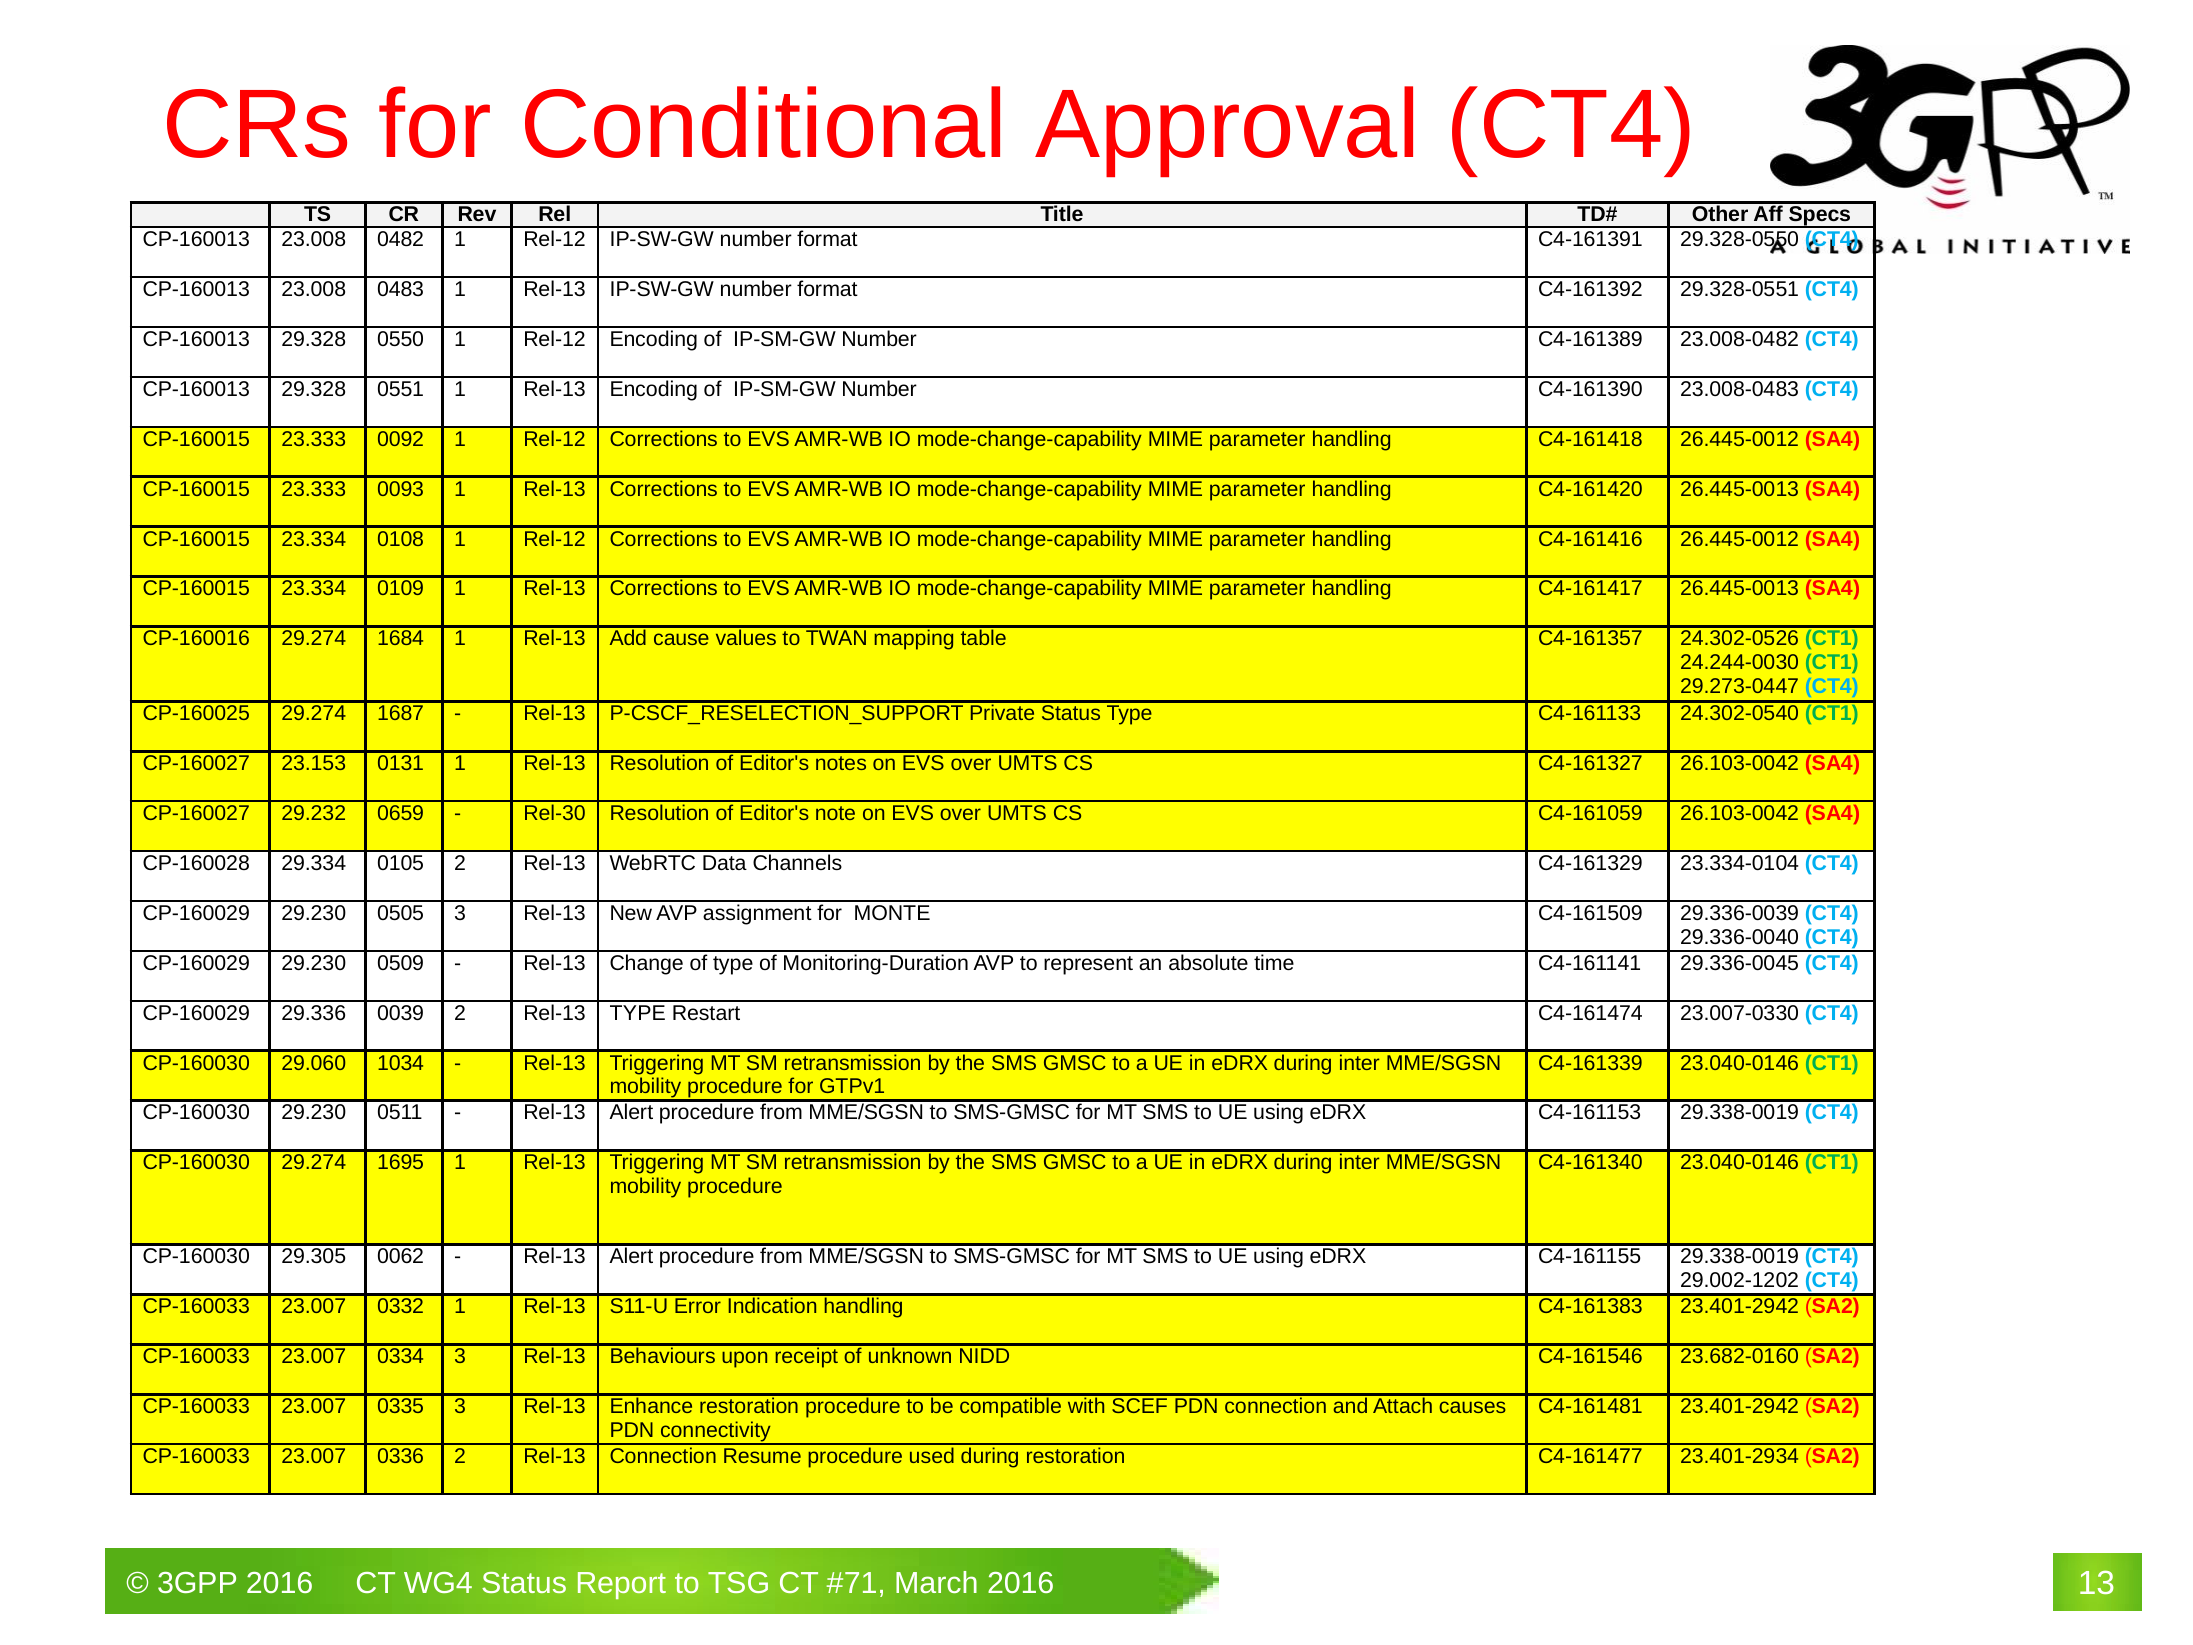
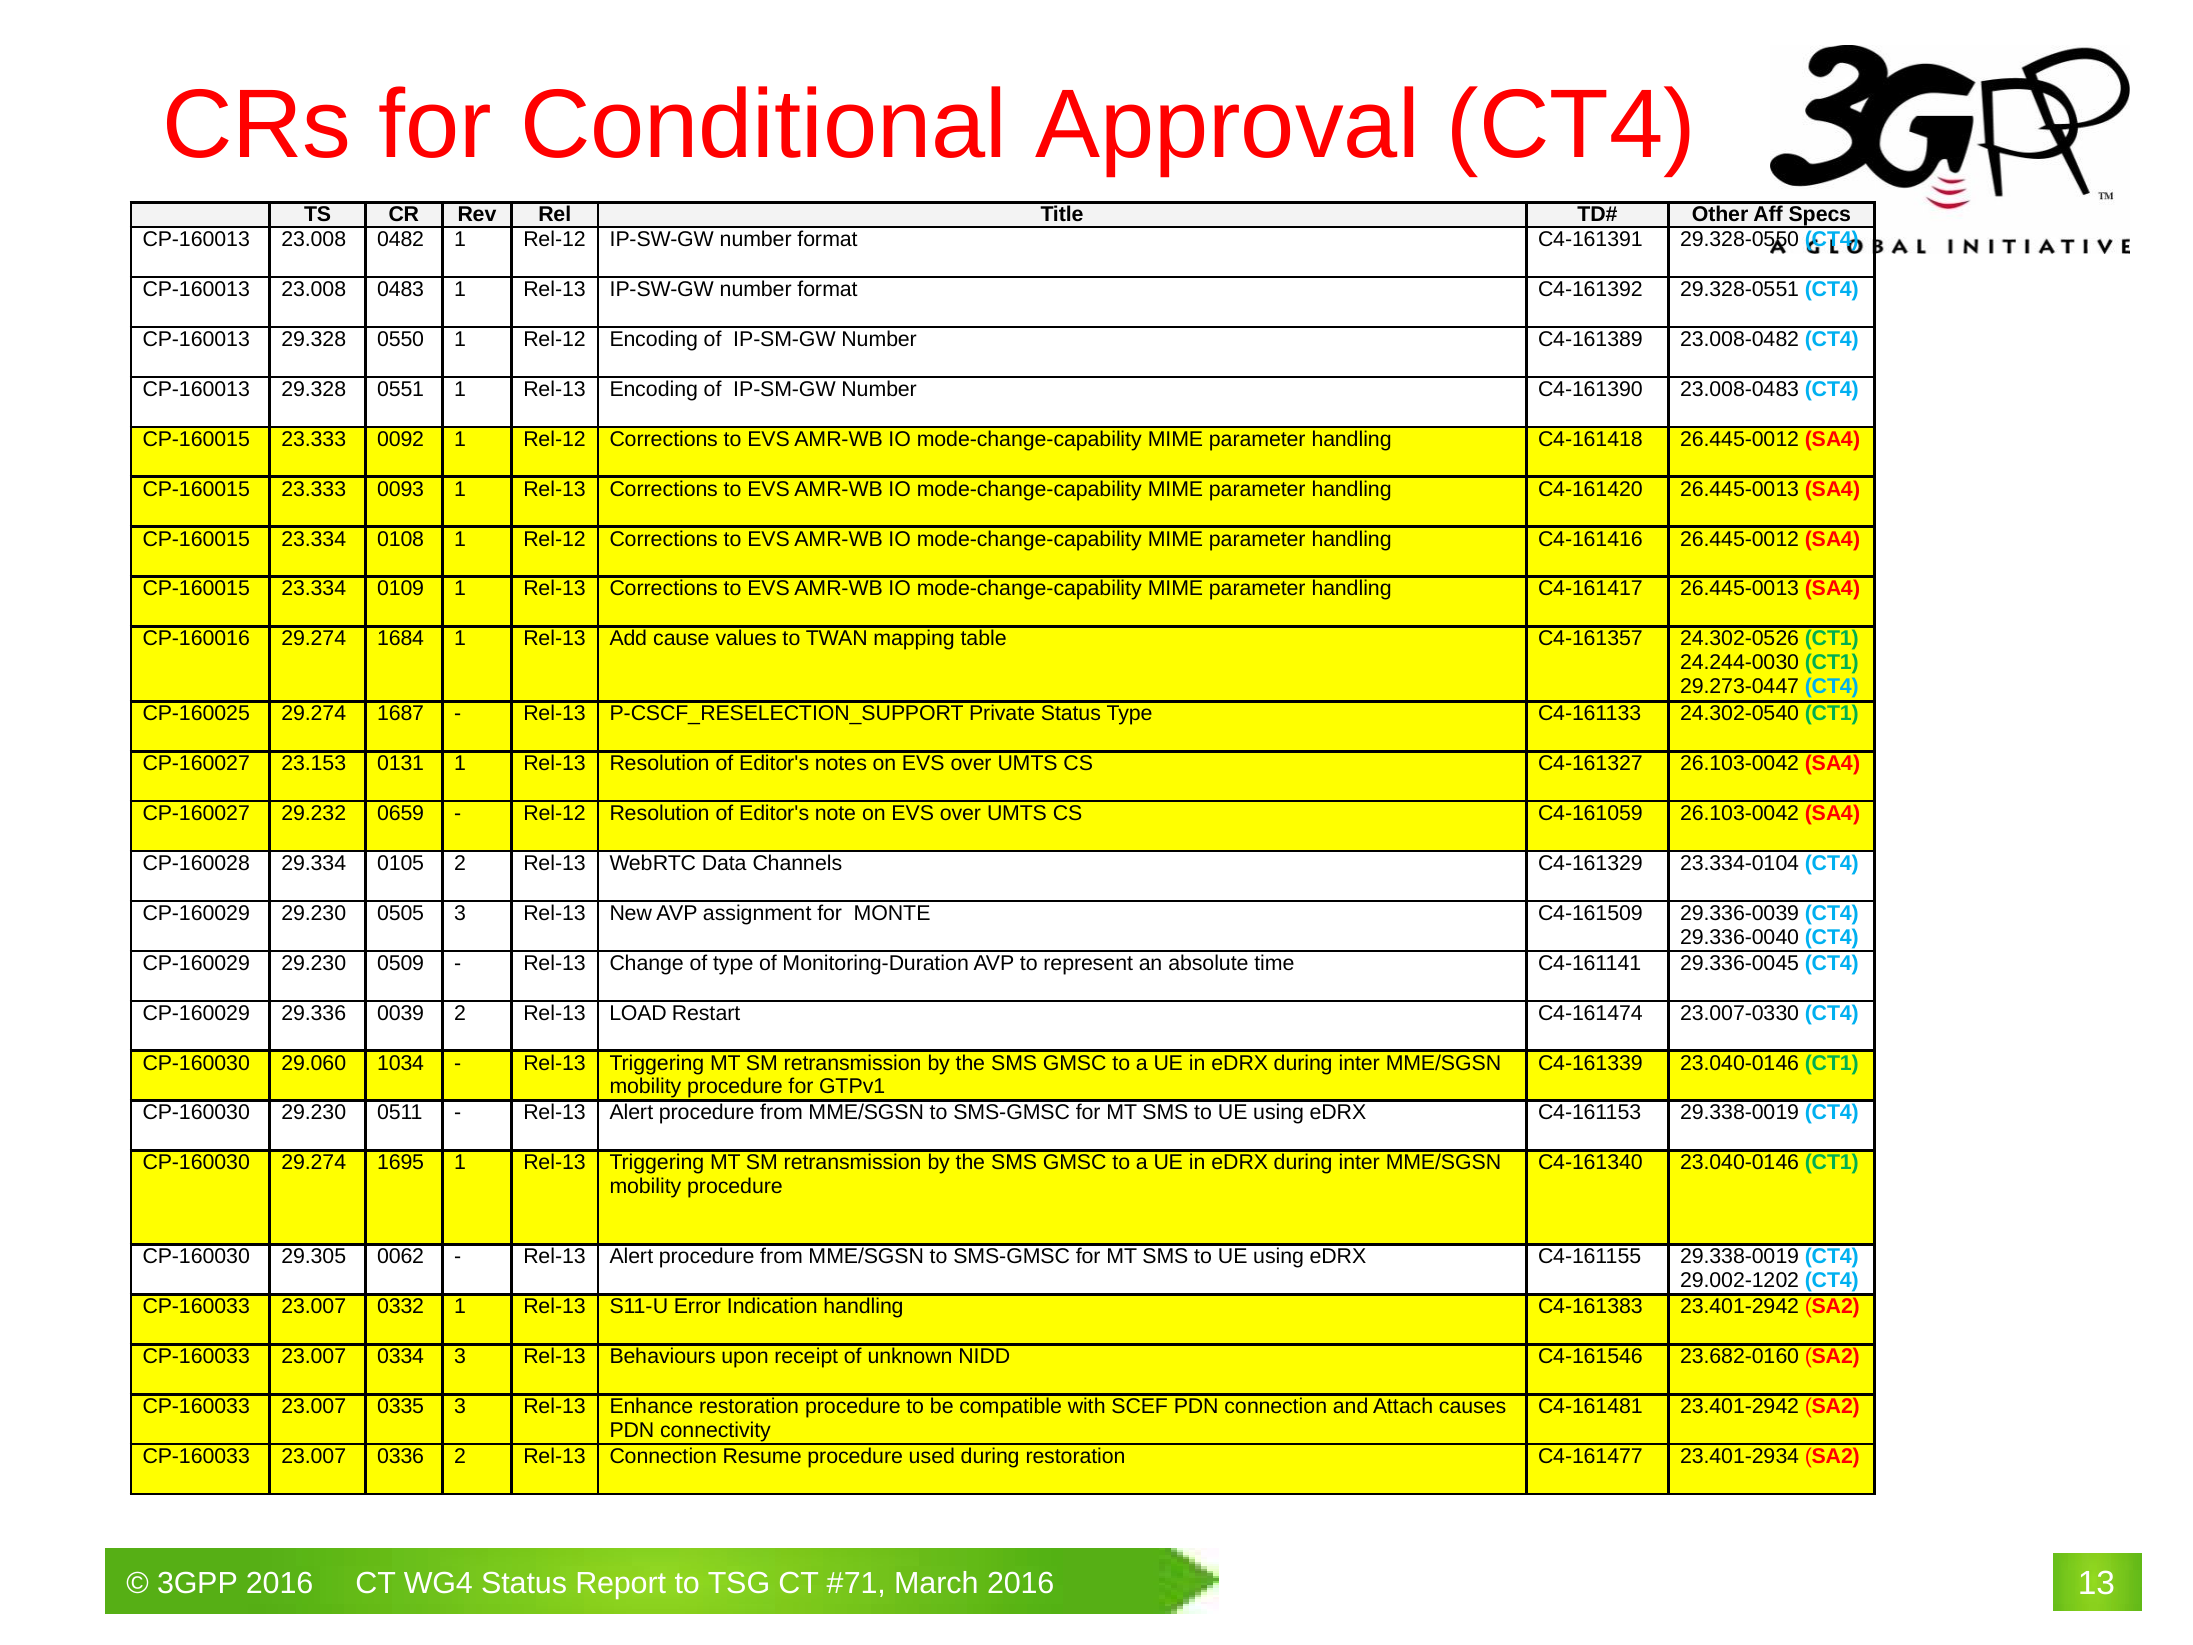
Rel-30 at (555, 813): Rel-30 -> Rel-12
Rel-13 TYPE: TYPE -> LOAD
